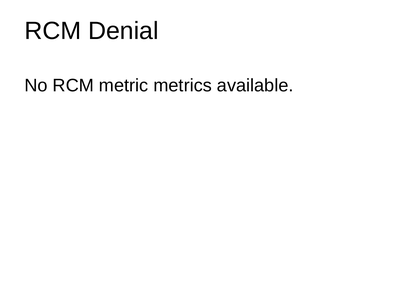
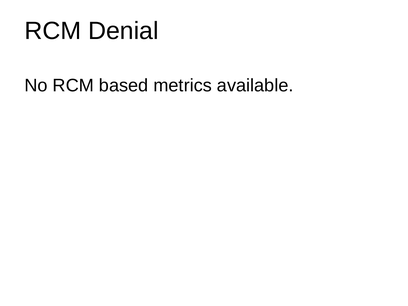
metric: metric -> based
